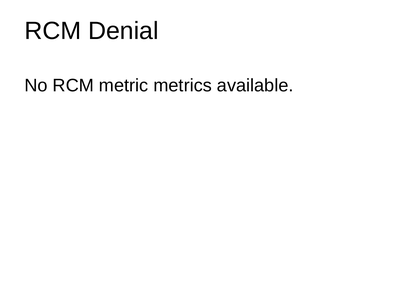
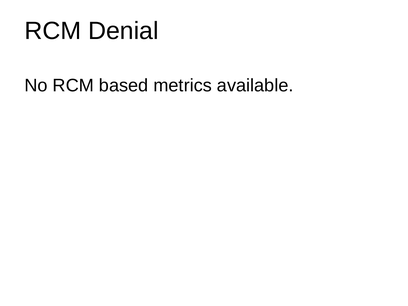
metric: metric -> based
